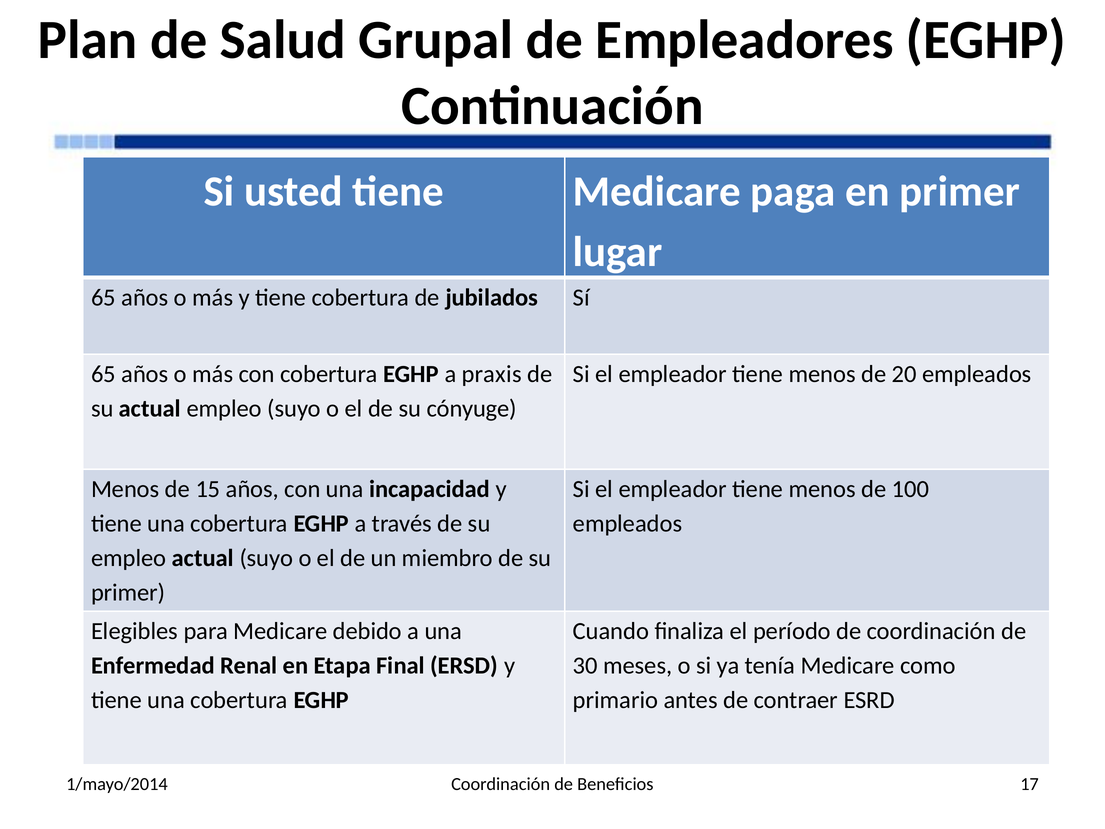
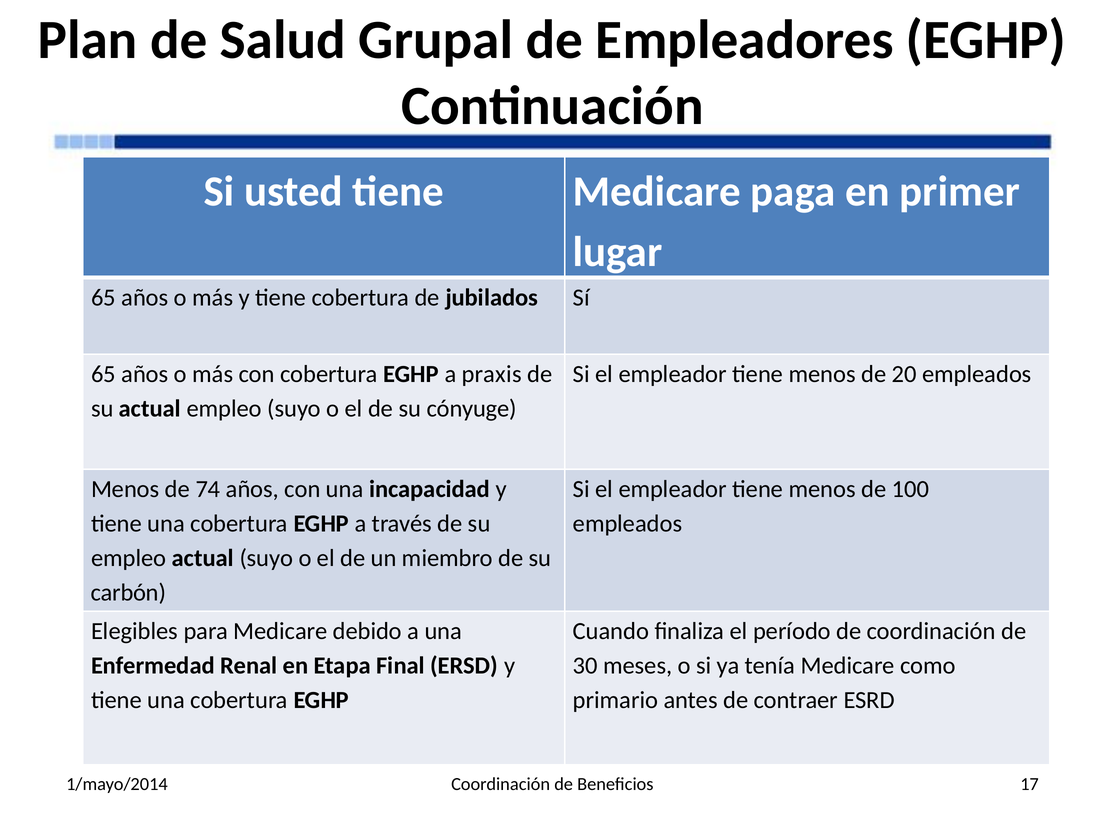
15: 15 -> 74
primer at (128, 593): primer -> carbón
